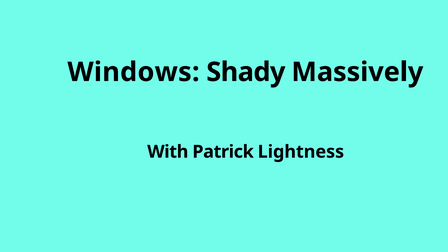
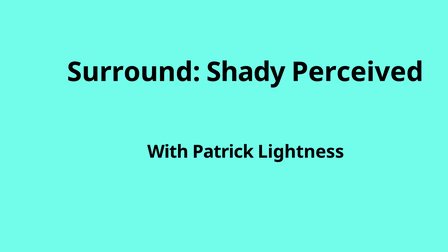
Windows: Windows -> Surround
Massively: Massively -> Perceived
